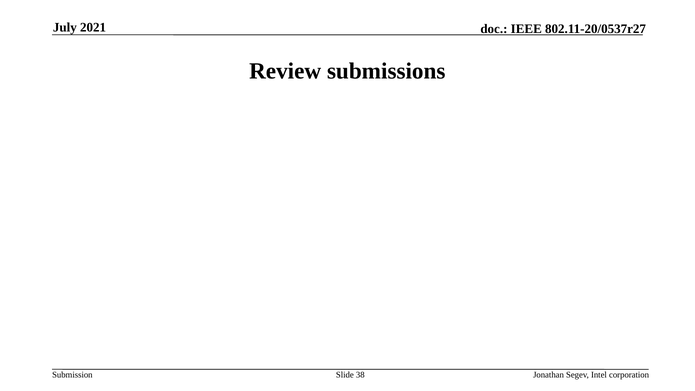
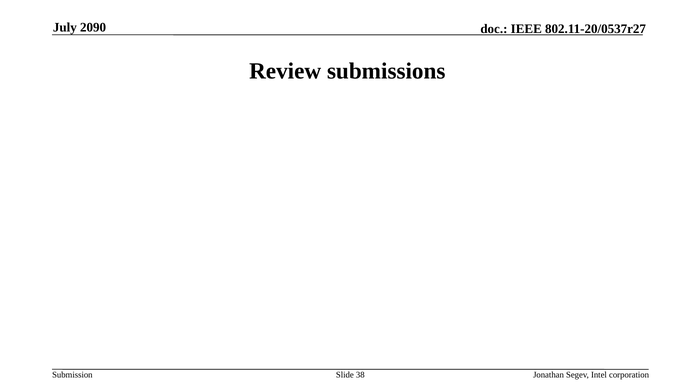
2021: 2021 -> 2090
